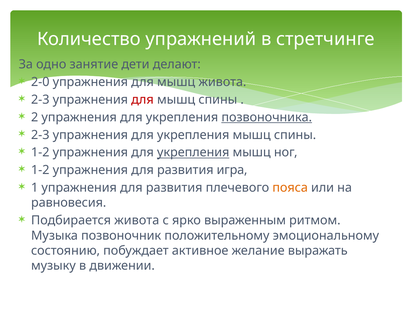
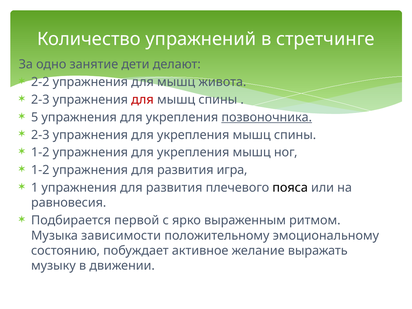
2-0: 2-0 -> 2-2
2: 2 -> 5
укрепления at (193, 152) underline: present -> none
пояса colour: orange -> black
Подбирается живота: живота -> первой
позвоночник: позвоночник -> зависимости
